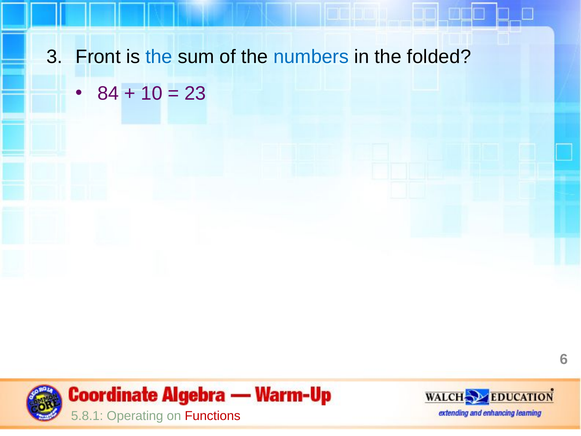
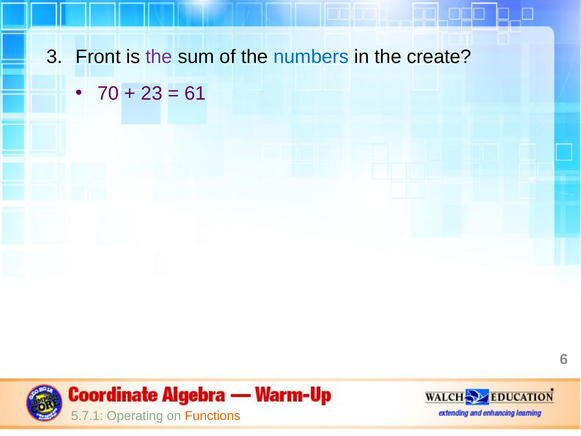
the at (159, 57) colour: blue -> purple
folded: folded -> create
84: 84 -> 70
10: 10 -> 23
23: 23 -> 61
5.8.1: 5.8.1 -> 5.7.1
Functions colour: red -> orange
